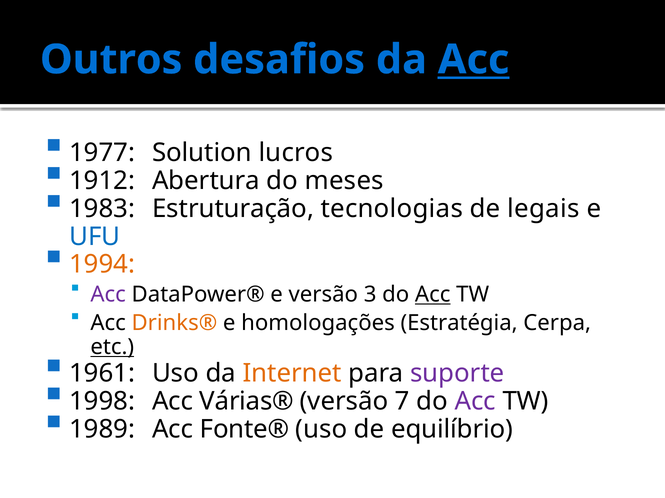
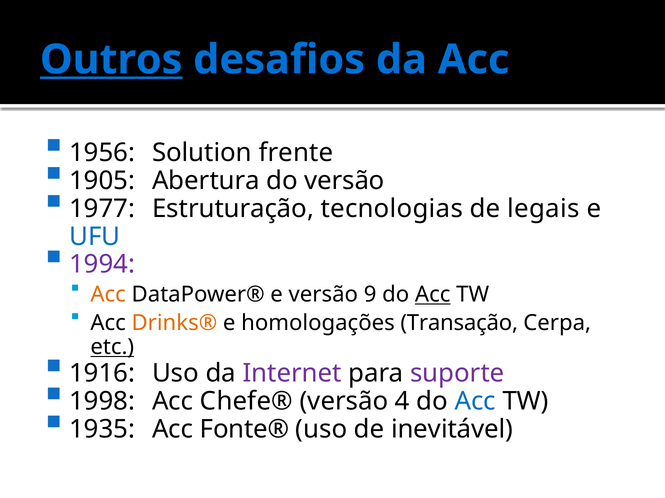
Outros underline: none -> present
Acc at (474, 60) underline: present -> none
1977: 1977 -> 1956
lucros: lucros -> frente
1912: 1912 -> 1905
do meses: meses -> versão
1983: 1983 -> 1977
1994 colour: orange -> purple
Acc at (108, 295) colour: purple -> orange
3: 3 -> 9
Estratégia: Estratégia -> Transação
1961: 1961 -> 1916
Internet colour: orange -> purple
Várias®: Várias® -> Chefe®
7: 7 -> 4
Acc at (475, 402) colour: purple -> blue
1989: 1989 -> 1935
equilíbrio: equilíbrio -> inevitável
